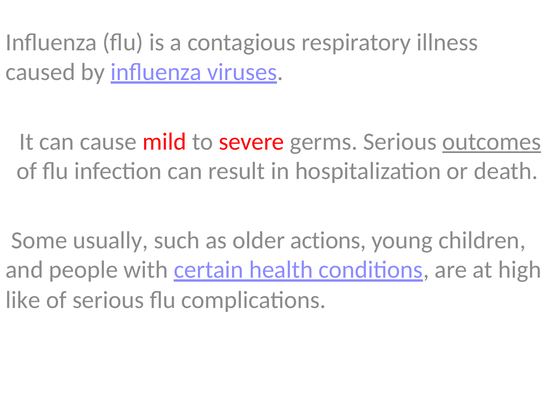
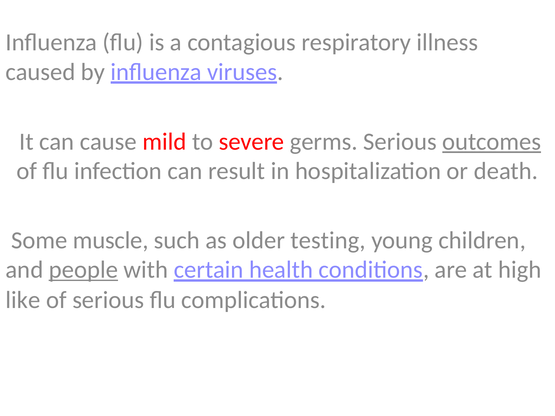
usually: usually -> muscle
actions: actions -> testing
people underline: none -> present
